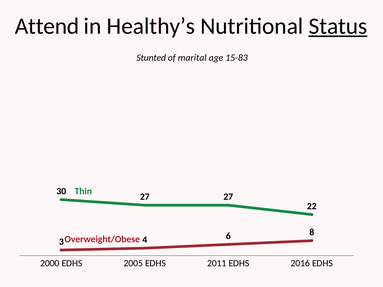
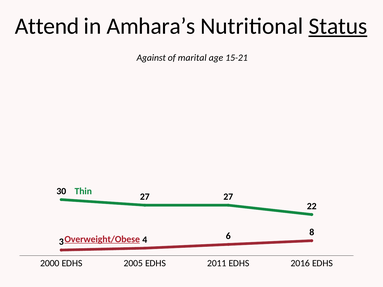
Healthy’s: Healthy’s -> Amhara’s
Stunted: Stunted -> Against
15-83: 15-83 -> 15-21
Overweight/Obese underline: none -> present
